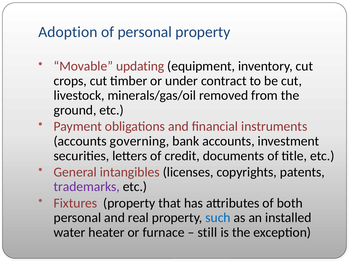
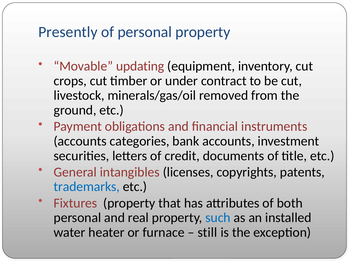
Adoption: Adoption -> Presently
governing: governing -> categories
trademarks colour: purple -> blue
